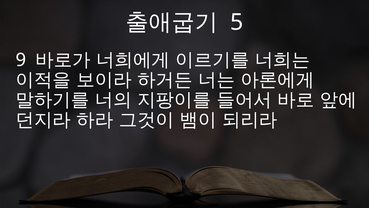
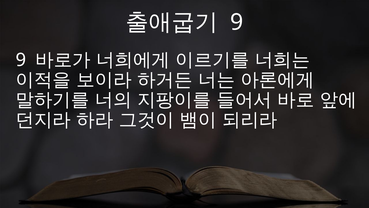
5 at (237, 22): 5 -> 9
